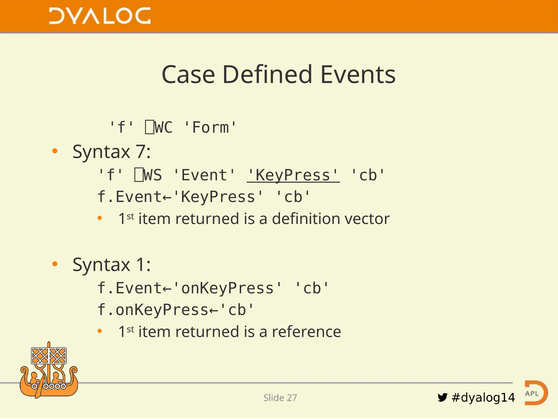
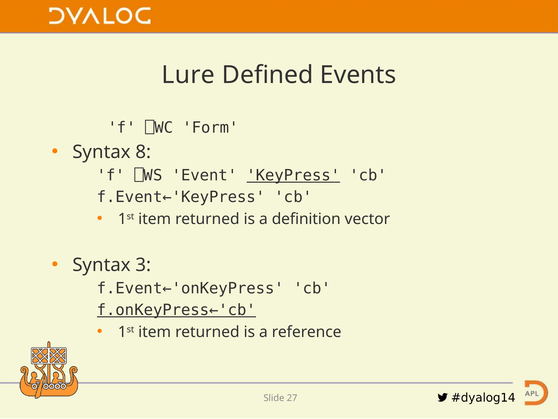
Case: Case -> Lure
7: 7 -> 8
1: 1 -> 3
f.onKeyPress←'cb underline: none -> present
